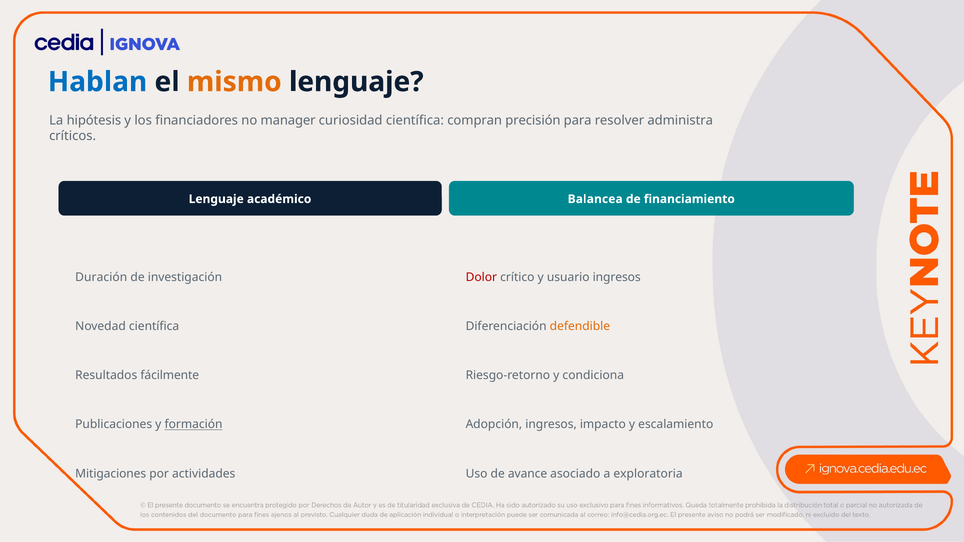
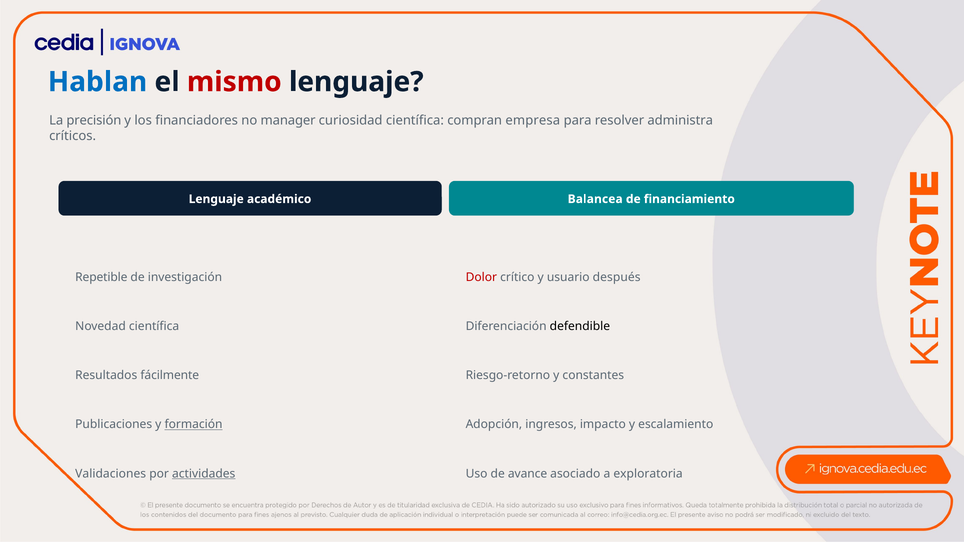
mismo colour: orange -> red
hipótesis: hipótesis -> precisión
precisión: precisión -> empresa
Duración: Duración -> Repetible
usuario ingresos: ingresos -> después
defendible colour: orange -> black
condiciona: condiciona -> constantes
Mitigaciones: Mitigaciones -> Validaciones
actividades underline: none -> present
